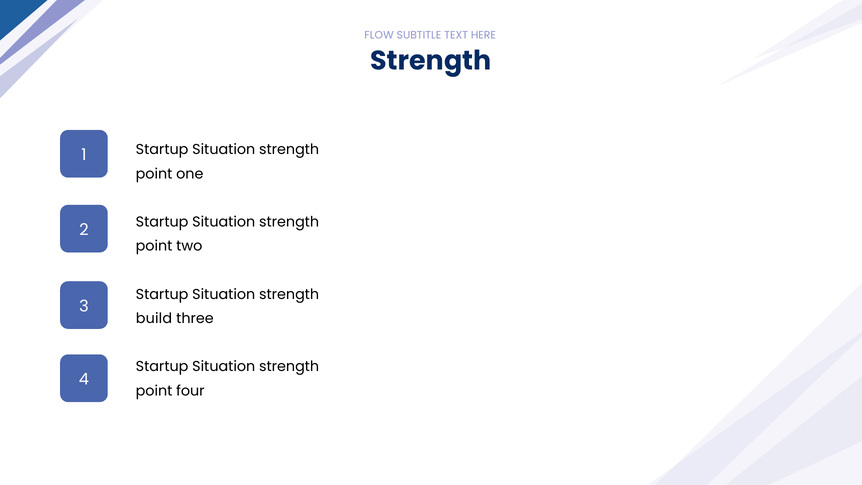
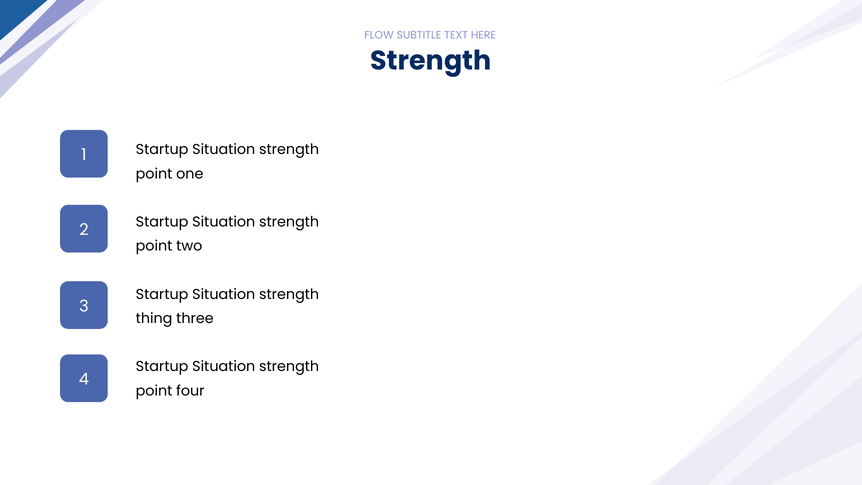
build: build -> thing
